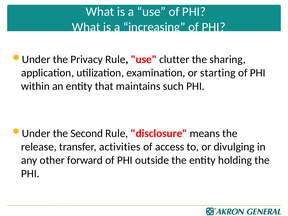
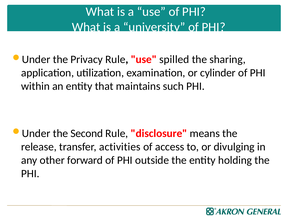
increasing: increasing -> university
clutter: clutter -> spilled
starting: starting -> cylinder
